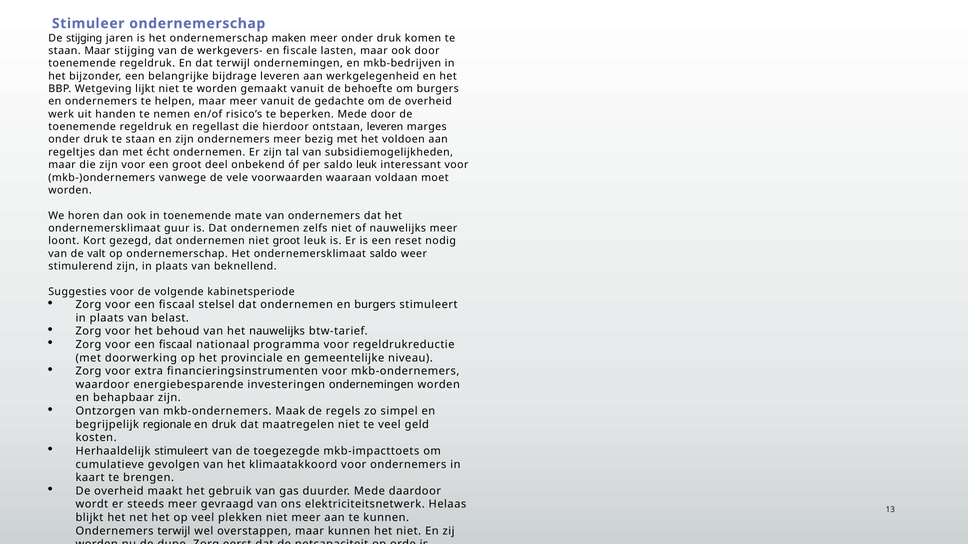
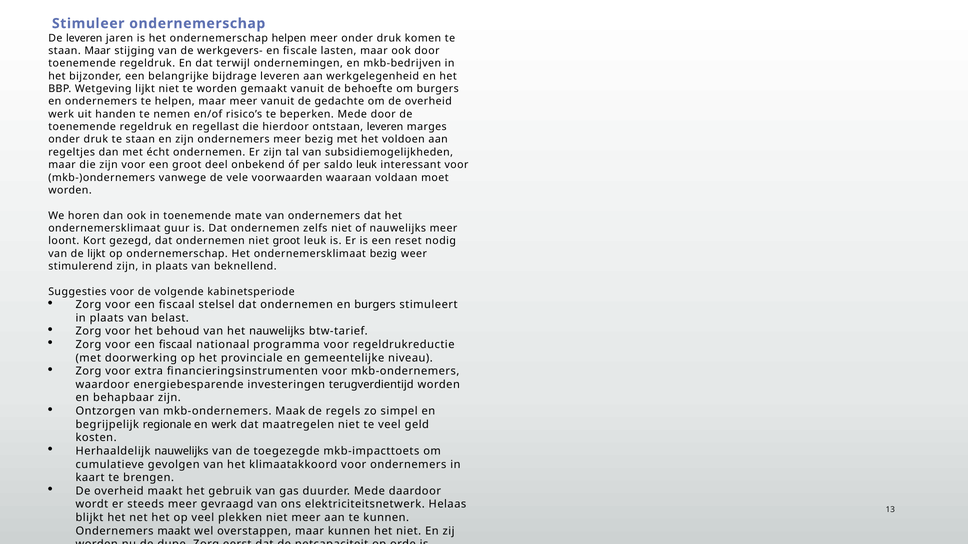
De stijging: stijging -> leveren
ondernemerschap maken: maken -> helpen
de valt: valt -> lijkt
ondernemersklimaat saldo: saldo -> bezig
investeringen ondernemingen: ondernemingen -> terugverdientijd
en druk: druk -> werk
Herhaaldelijk stimuleert: stimuleert -> nauwelijks
Ondernemers terwijl: terwijl -> maakt
